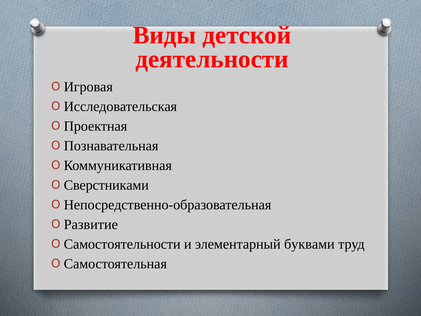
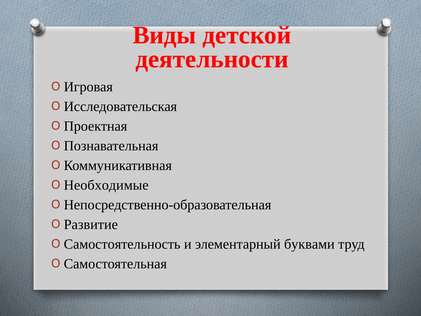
Сверстниками: Сверстниками -> Необходимые
Самостоятельности: Самостоятельности -> Самостоятельность
